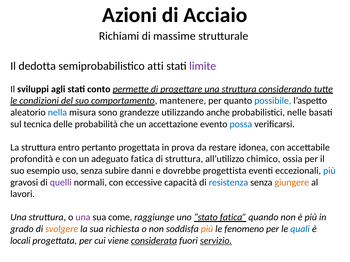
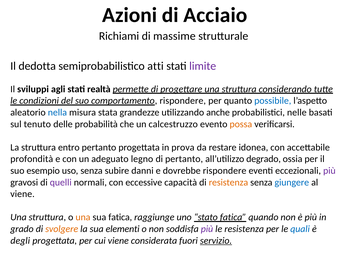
conto: conto -> realtà
comportamento mantenere: mantenere -> rispondere
sono: sono -> stata
tecnica: tecnica -> tenuto
accettazione: accettazione -> calcestruzzo
possa colour: blue -> orange
adeguato fatica: fatica -> legno
di struttura: struttura -> pertanto
chimico: chimico -> degrado
dovrebbe progettista: progettista -> rispondere
più at (329, 171) colour: blue -> purple
resistenza at (228, 183) colour: blue -> orange
giungere colour: orange -> blue
lavori at (23, 194): lavori -> viene
una at (83, 218) colour: purple -> orange
sua come: come -> fatica
richiesta: richiesta -> elementi
più at (207, 229) colour: orange -> purple
le fenomeno: fenomeno -> resistenza
locali: locali -> degli
considerata underline: present -> none
